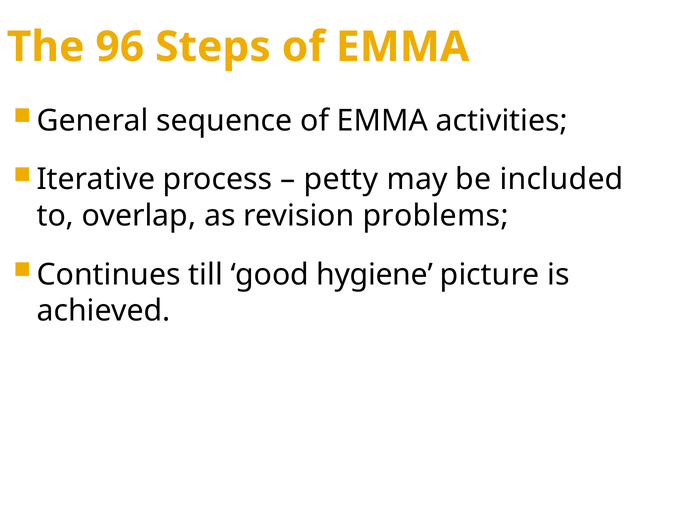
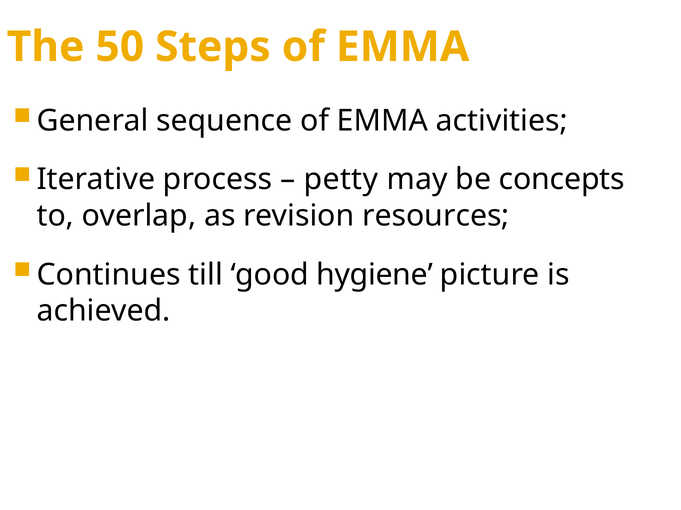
96: 96 -> 50
included: included -> concepts
problems: problems -> resources
